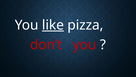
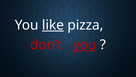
you at (85, 45) underline: none -> present
